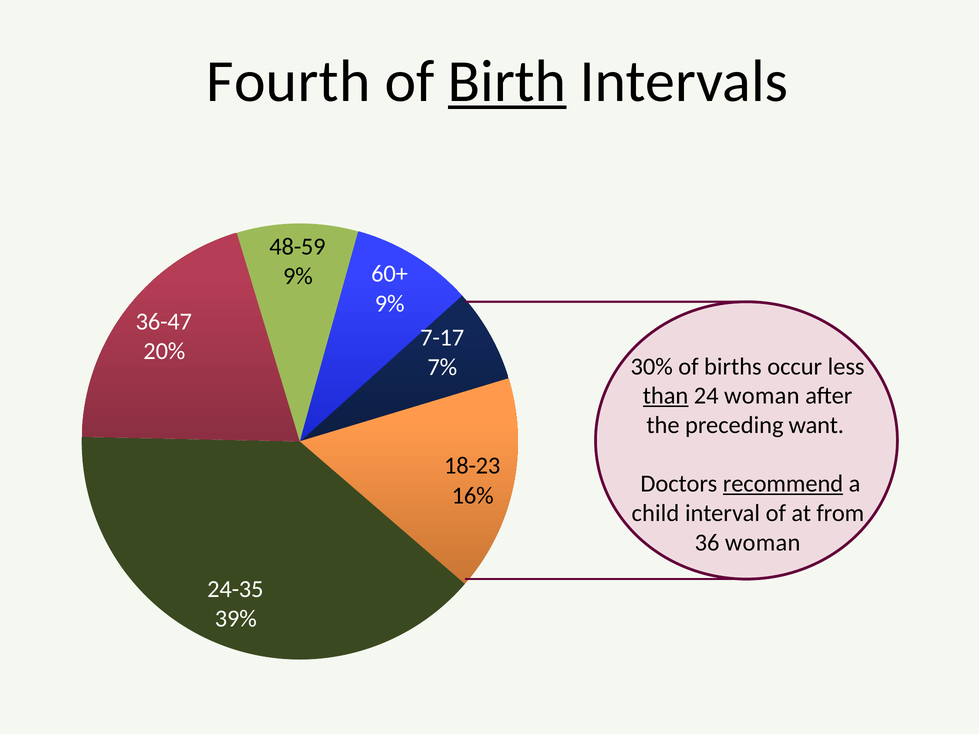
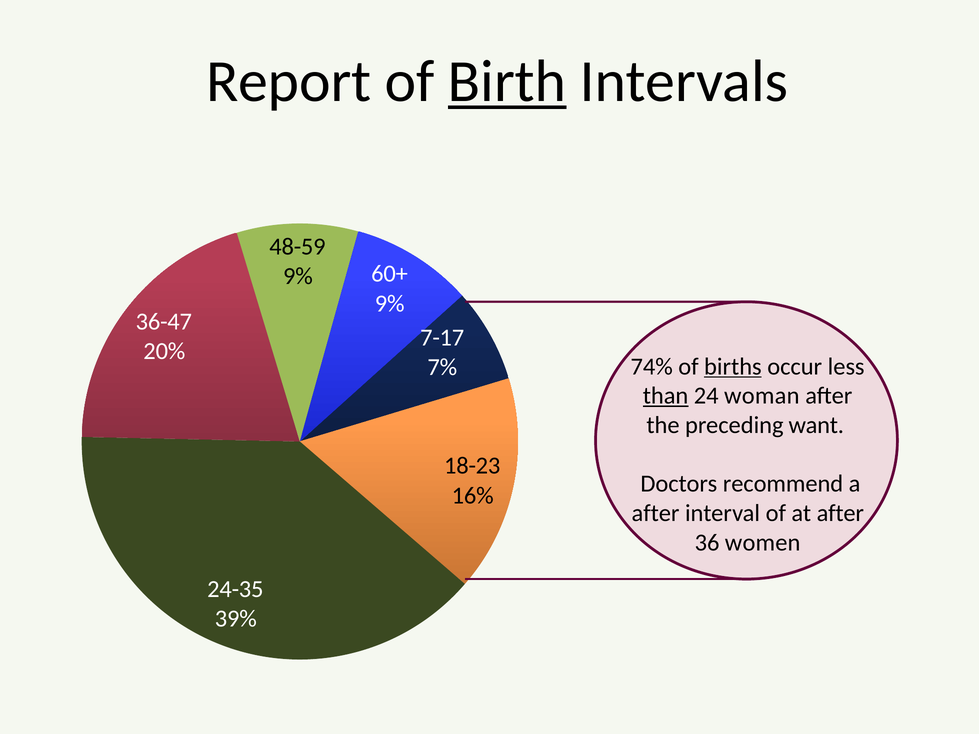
Fourth: Fourth -> Report
30%: 30% -> 74%
births underline: none -> present
recommend underline: present -> none
child at (655, 513): child -> after
at from: from -> after
36 woman: woman -> women
